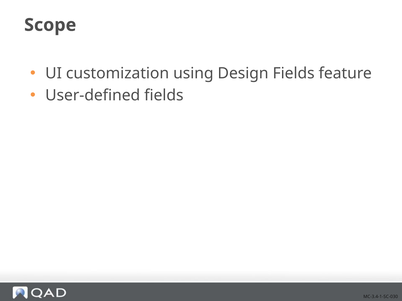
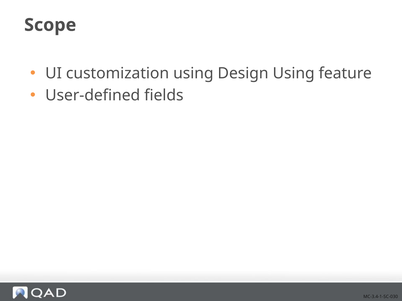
Design Fields: Fields -> Using
